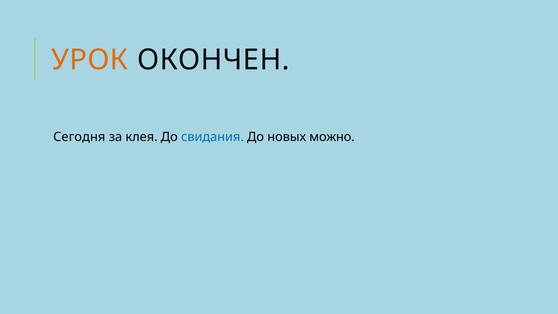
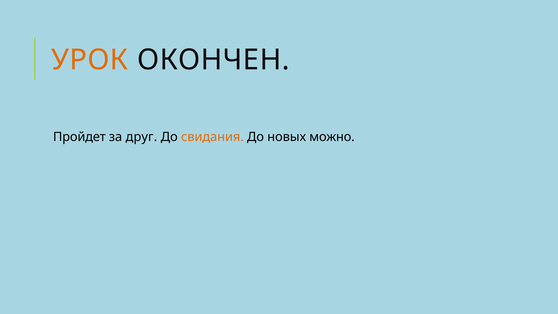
Сегодня: Сегодня -> Пройдет
клея: клея -> друг
свидания colour: blue -> orange
